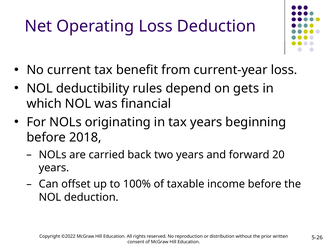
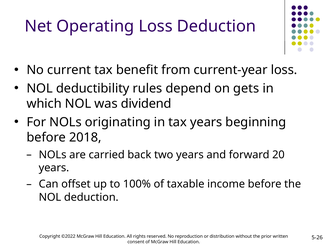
financial: financial -> dividend
